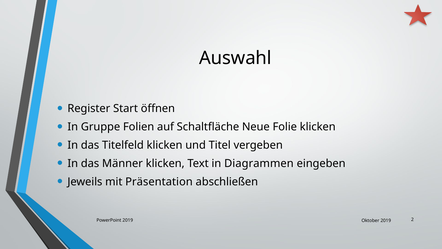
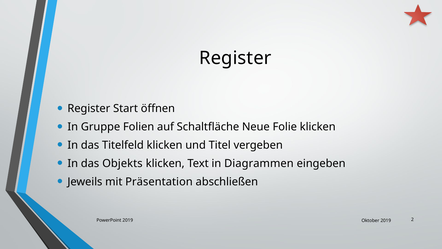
Auswahl at (235, 58): Auswahl -> Register
Männer: Männer -> Objekts
